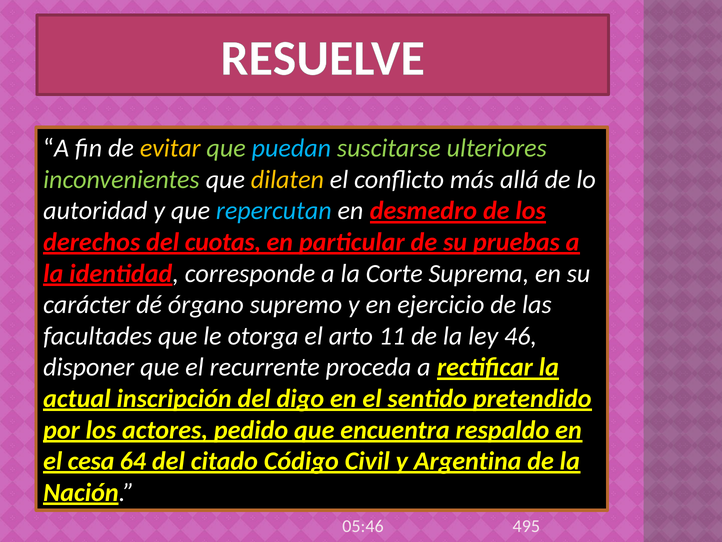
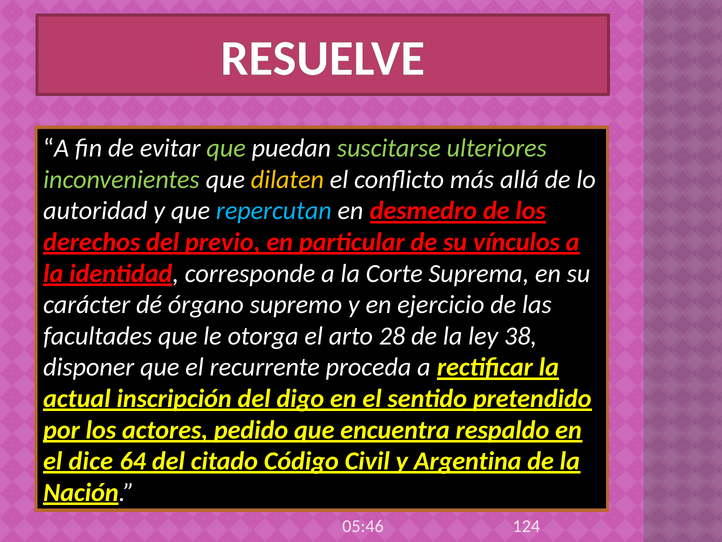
evitar colour: yellow -> white
puedan colour: light blue -> white
cuotas: cuotas -> previo
pruebas: pruebas -> vínculos
11: 11 -> 28
46: 46 -> 38
cesa: cesa -> dice
495: 495 -> 124
